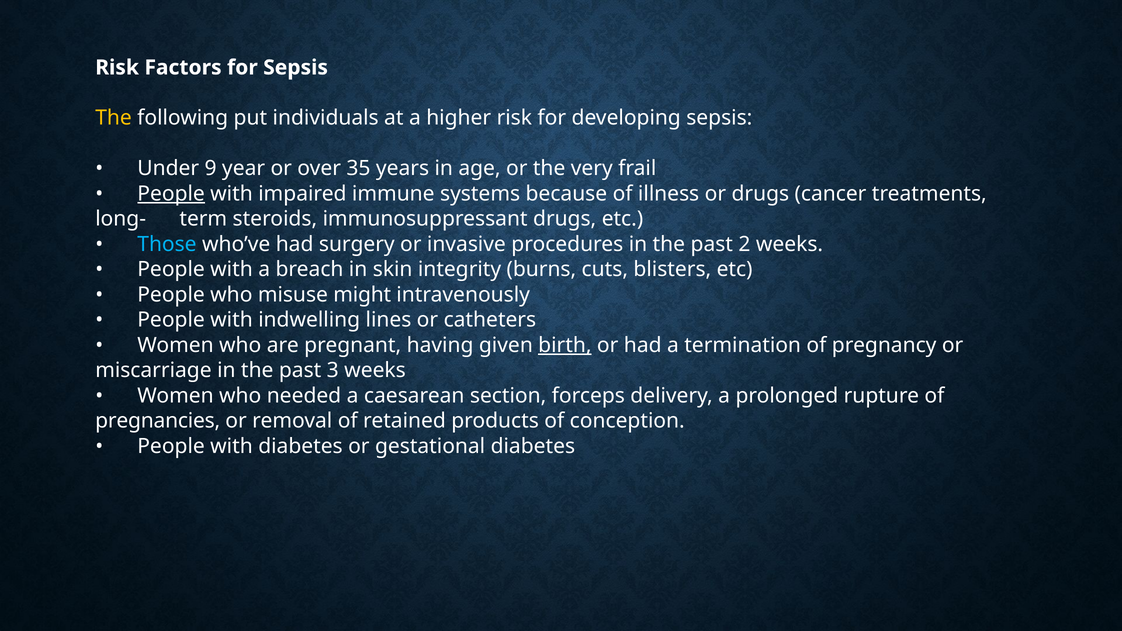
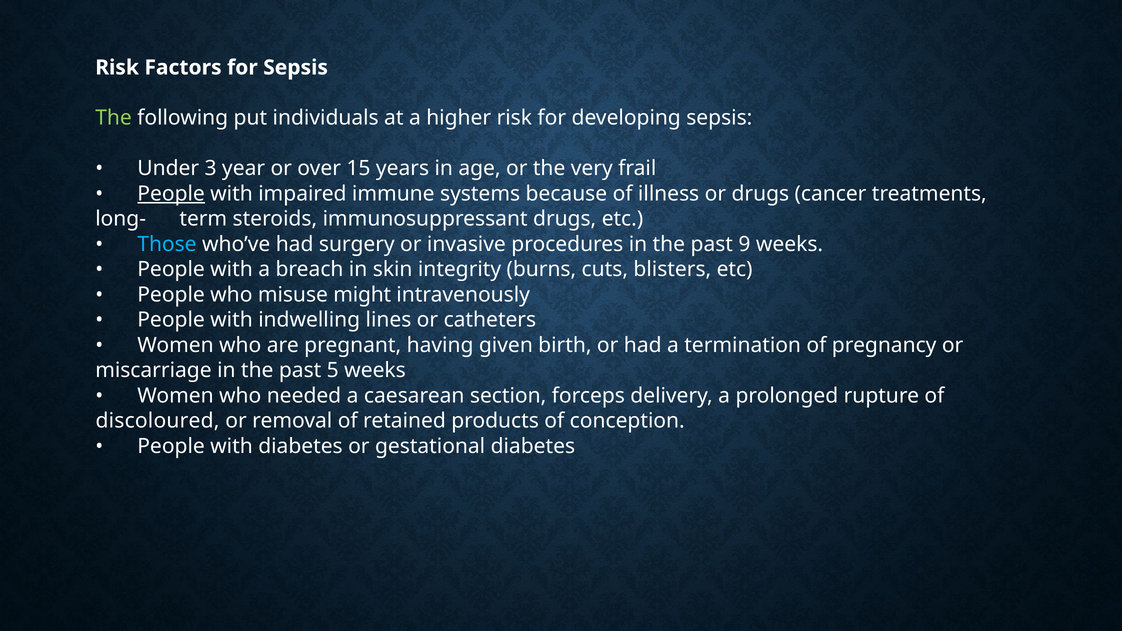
The at (114, 118) colour: yellow -> light green
9: 9 -> 3
35: 35 -> 15
2: 2 -> 9
birth underline: present -> none
3: 3 -> 5
pregnancies: pregnancies -> discoloured
